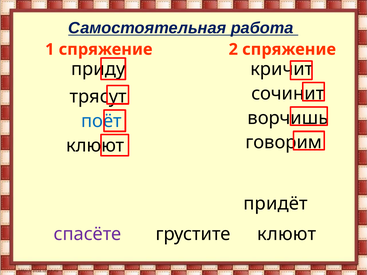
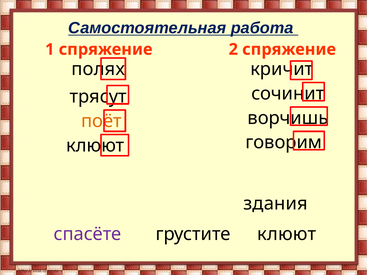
приду: приду -> полях
поёт colour: blue -> orange
придёт: придёт -> здания
